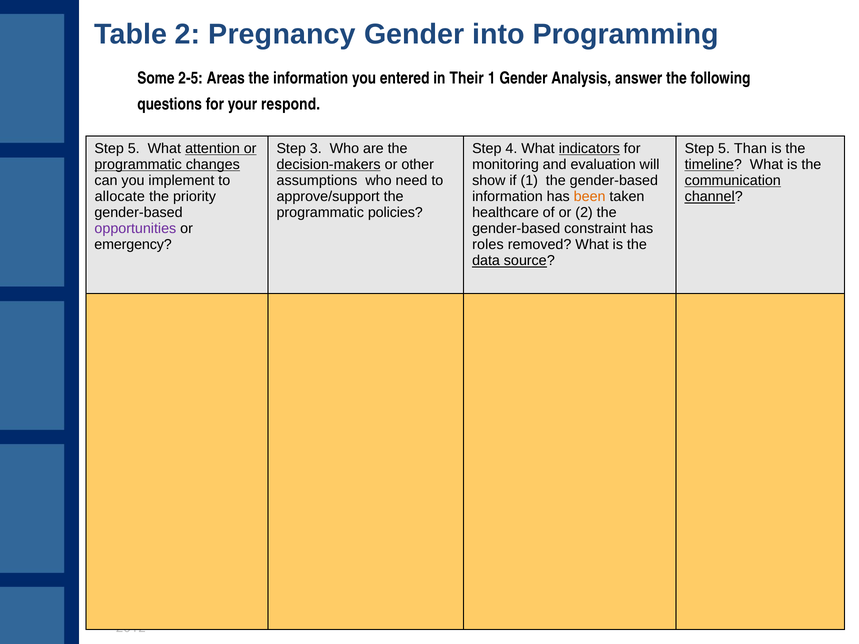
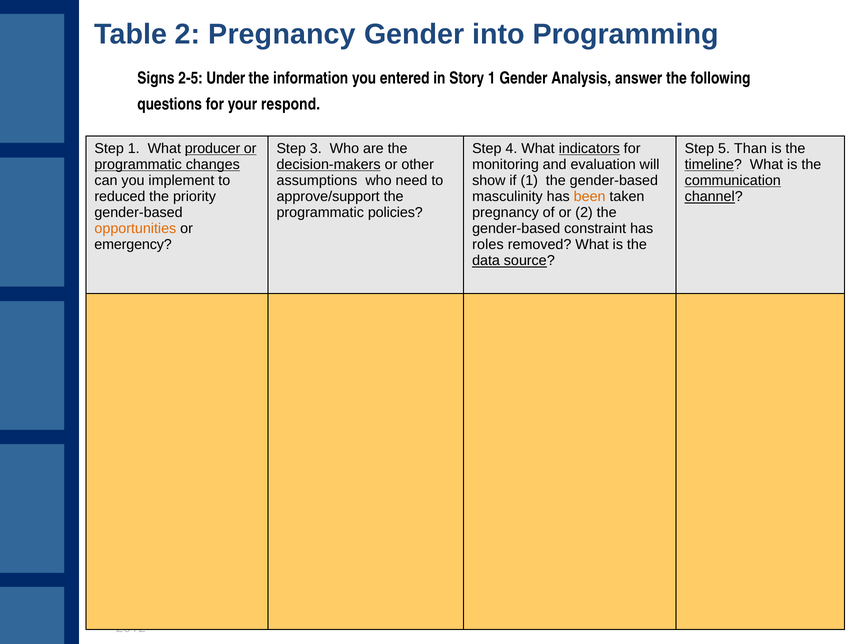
Some: Some -> Signs
Areas: Areas -> Under
Their: Their -> Story
5 at (134, 149): 5 -> 1
attention: attention -> producer
allocate: allocate -> reduced
information at (507, 197): information -> masculinity
healthcare at (505, 213): healthcare -> pregnancy
opportunities colour: purple -> orange
